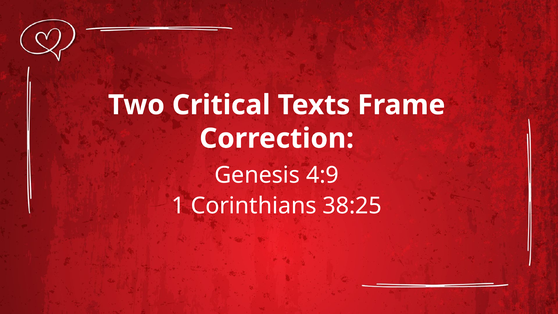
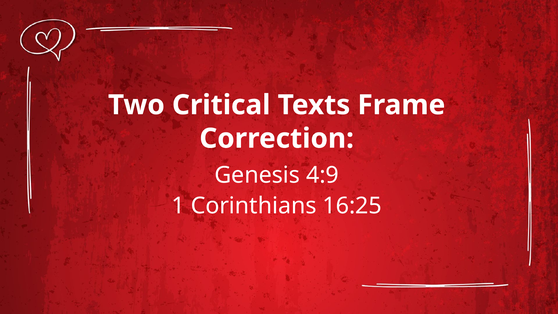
38:25: 38:25 -> 16:25
